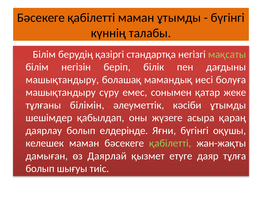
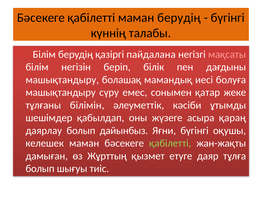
маман ұтымды: ұтымды -> берудің
стандартқа: стандартқа -> пайдалана
мақсаты colour: light green -> pink
елдерінде: елдерінде -> дайынбыз
Даярлай: Даярлай -> Жұрттың
